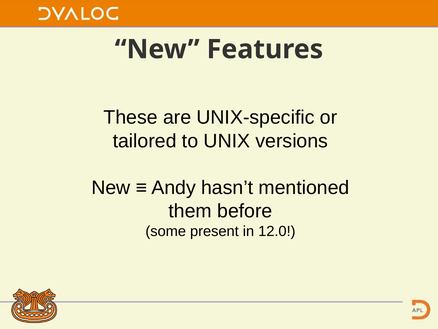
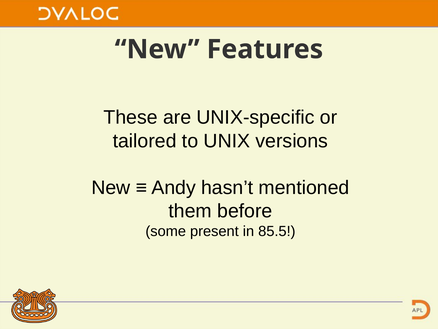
12.0: 12.0 -> 85.5
